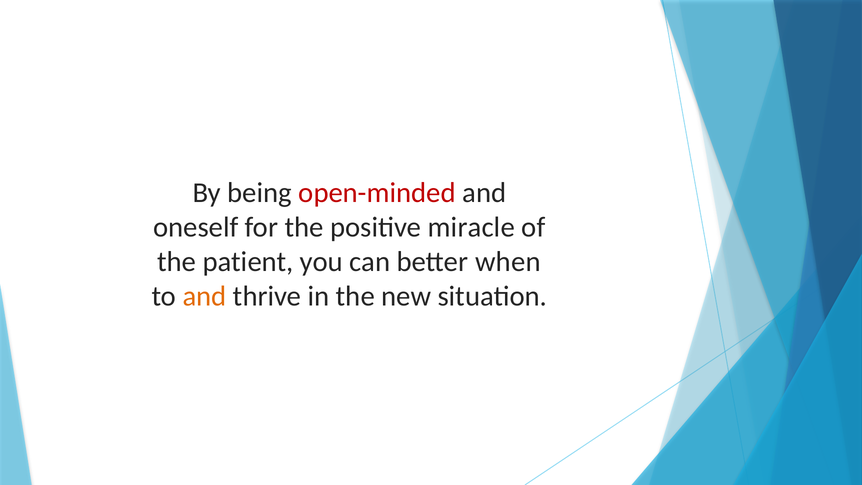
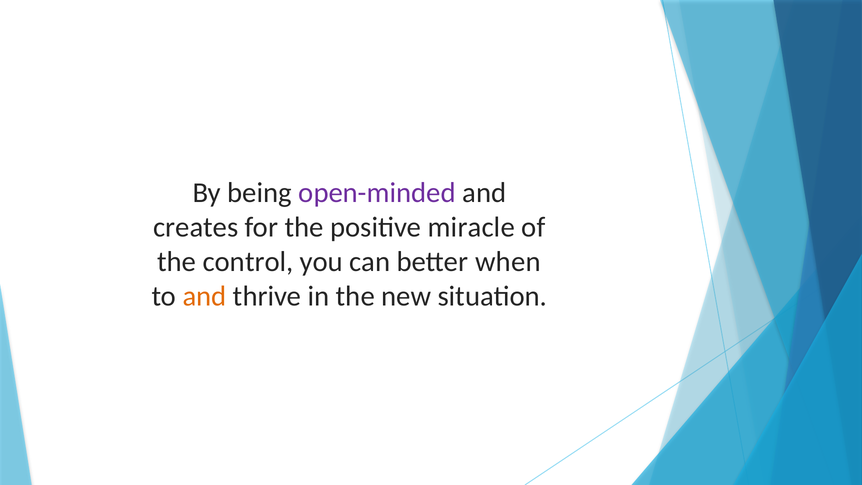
open-minded colour: red -> purple
oneself: oneself -> creates
patient: patient -> control
